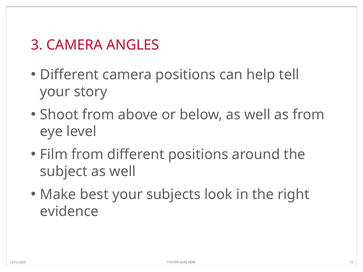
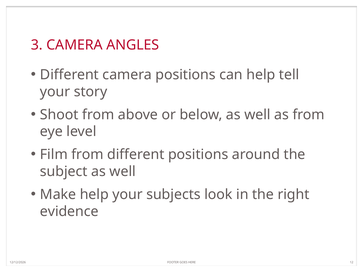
Make best: best -> help
